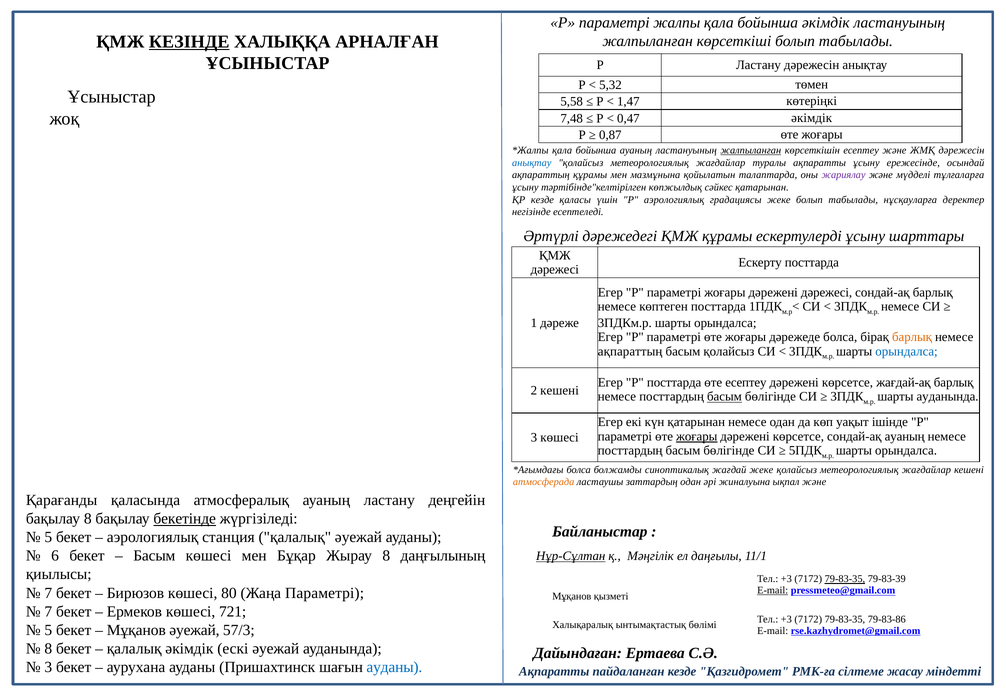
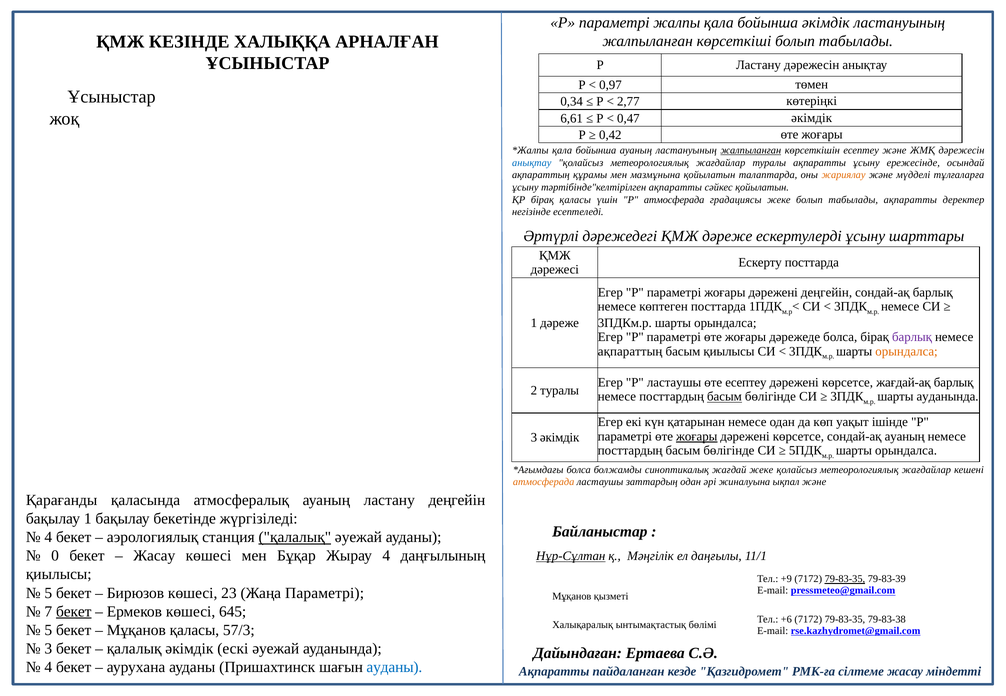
КЕЗІНДЕ underline: present -> none
5,32: 5,32 -> 0,97
5,58: 5,58 -> 0,34
1,47: 1,47 -> 2,77
7,48: 7,48 -> 6,61
0,87: 0,87 -> 0,42
жариялау colour: purple -> orange
тәртібінде"келтірілген көпжылдық: көпжылдық -> ақпаратты
сәйкес қатарынан: қатарынан -> қойылатын
ҚР кезде: кезде -> бірақ
Р аэрологиялық: аэрологиялық -> атмосферада
табылады нұсқауларға: нұсқауларға -> ақпаратты
ҚМЖ құрамы: құрамы -> дәреже
дәрежені дәрежесі: дәрежесі -> деңгейін
барлық at (912, 337) colour: orange -> purple
басым қолайсыз: қолайсыз -> қиылысы
орындалса at (907, 352) colour: blue -> orange
Р посттарда: посттарда -> ластаушы
2 кешені: кешені -> туралы
3 көшесі: көшесі -> әкімдік
бақылау 8: 8 -> 1
бекетінде underline: present -> none
5 at (48, 538): 5 -> 4
қалалық at (295, 538) underline: none -> present
6: 6 -> 0
Басым at (154, 556): Басым -> Жасау
Жырау 8: 8 -> 4
+3 at (786, 579): +3 -> +9
E-mail at (773, 591) underline: present -> none
7 at (48, 593): 7 -> 5
80: 80 -> 23
бекет at (74, 612) underline: none -> present
721: 721 -> 645
+3 at (786, 620): +3 -> +6
79-83-86: 79-83-86 -> 79-83-38
Мұқанов әуежай: әуежай -> қаласы
8 at (48, 649): 8 -> 3
3 at (48, 668): 3 -> 4
